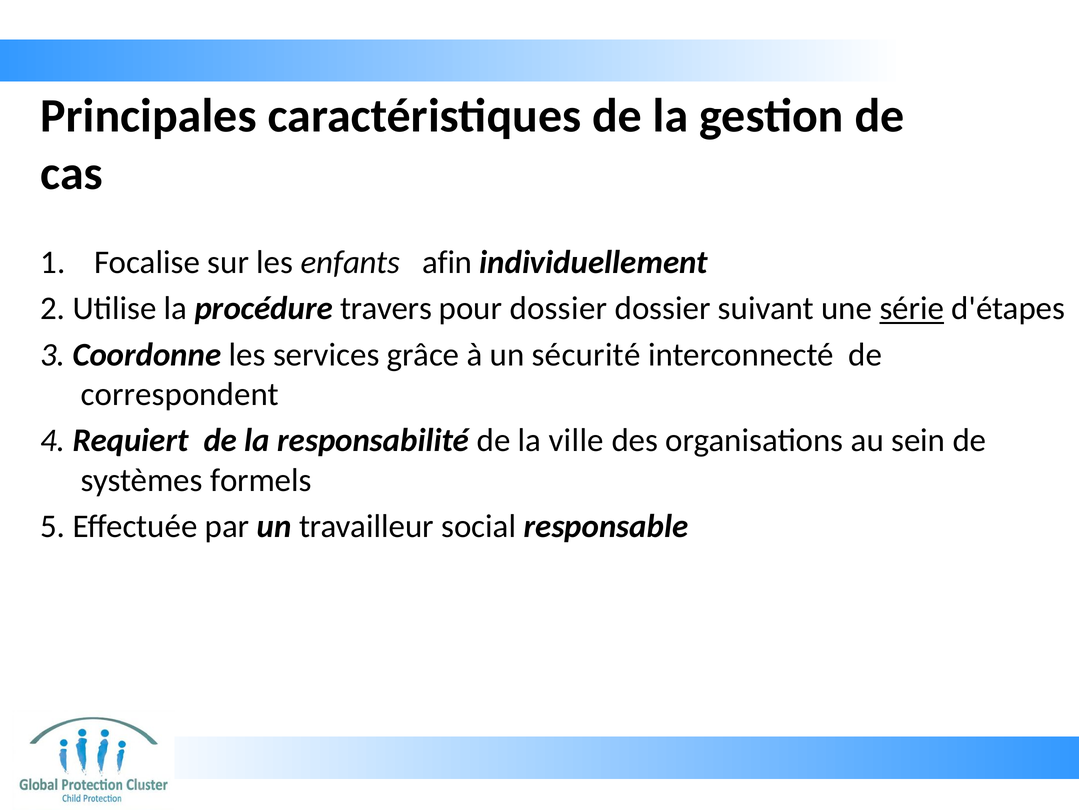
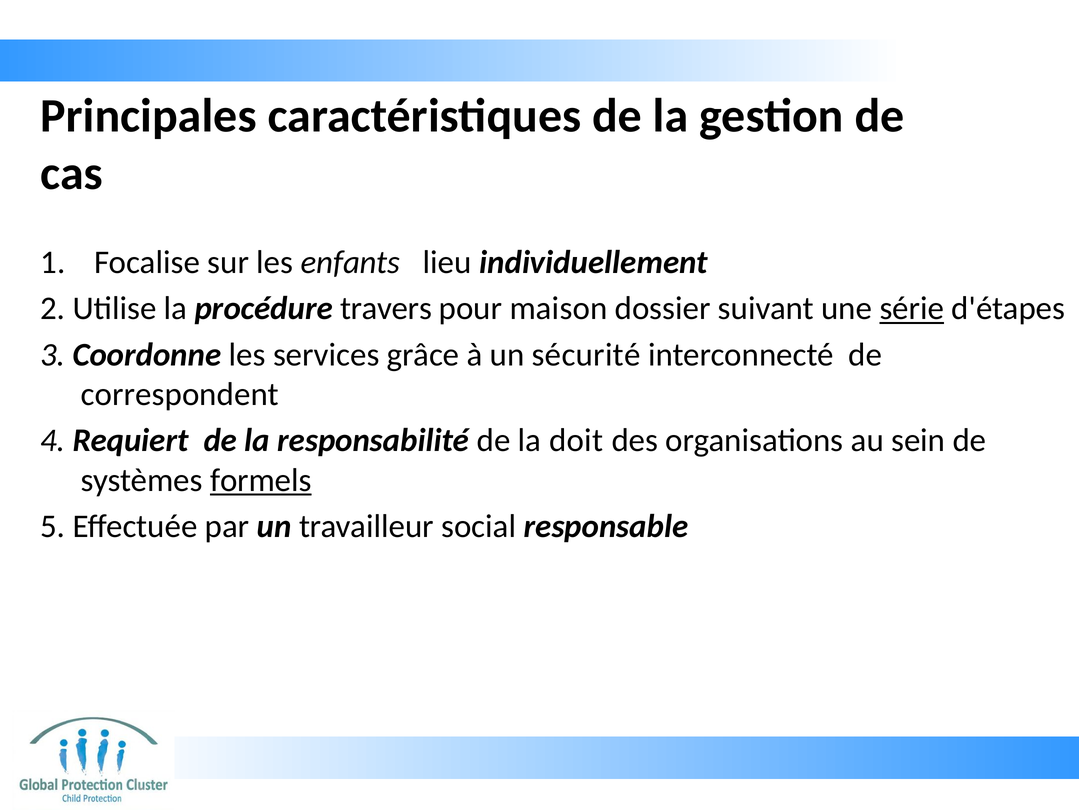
afin: afin -> lieu
pour dossier: dossier -> maison
ville: ville -> doit
formels underline: none -> present
